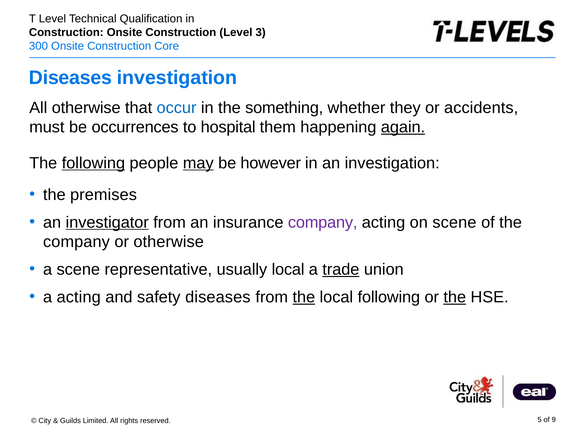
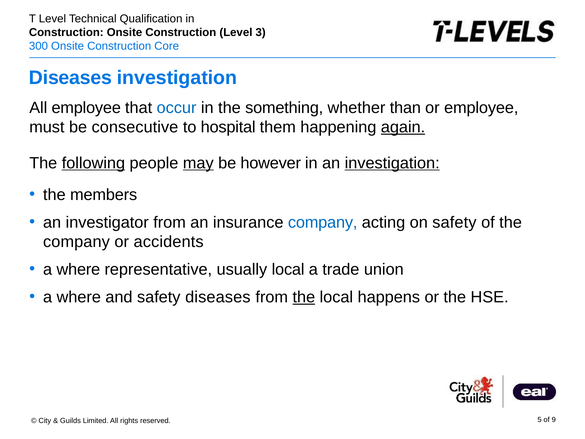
All otherwise: otherwise -> employee
they: they -> than
or accidents: accidents -> employee
occurrences: occurrences -> consecutive
investigation at (392, 163) underline: none -> present
premises: premises -> members
investigator underline: present -> none
company at (323, 222) colour: purple -> blue
on scene: scene -> safety
or otherwise: otherwise -> accidents
scene at (78, 269): scene -> where
trade underline: present -> none
acting at (79, 297): acting -> where
local following: following -> happens
the at (455, 297) underline: present -> none
